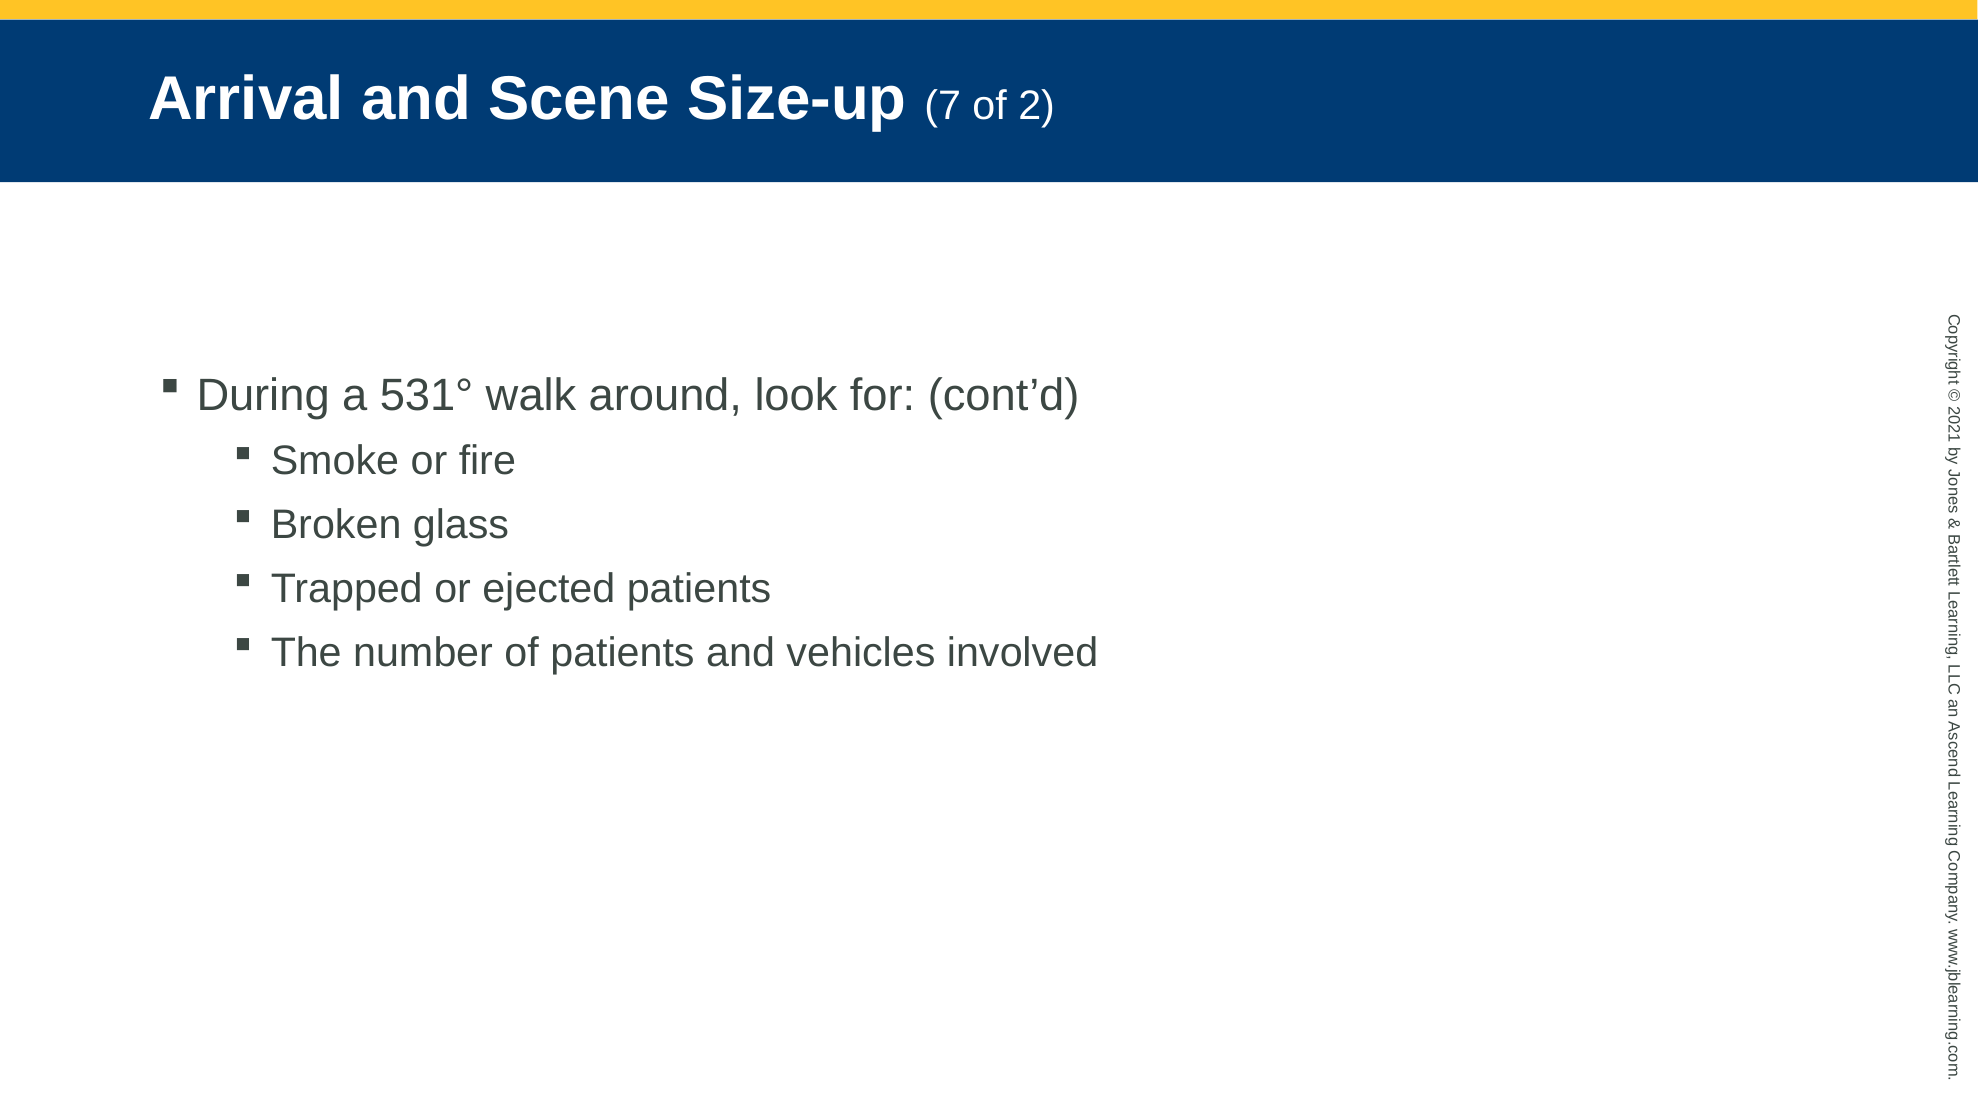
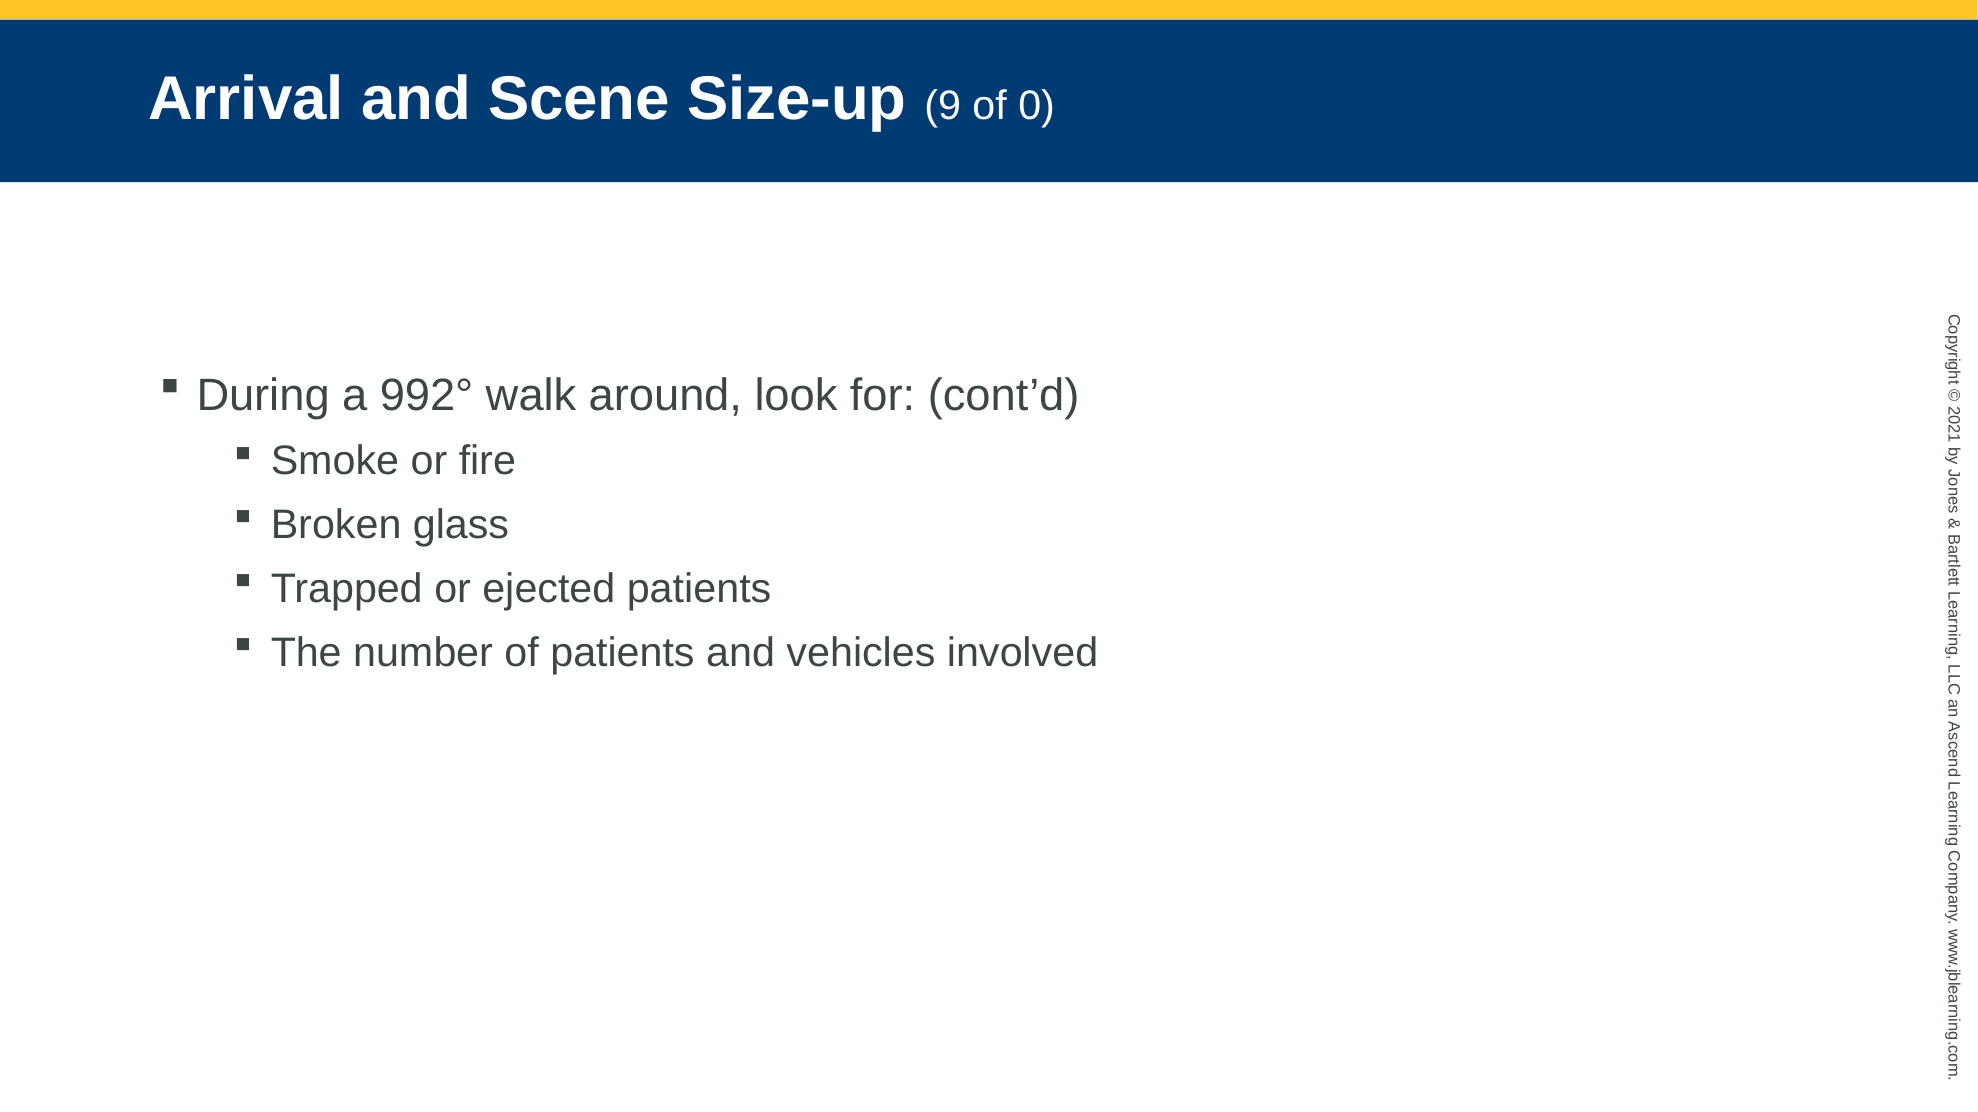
7: 7 -> 9
of 2: 2 -> 0
531°: 531° -> 992°
